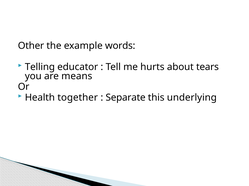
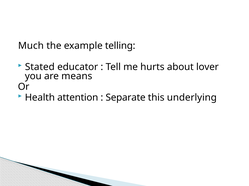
Other: Other -> Much
words: words -> telling
Telling: Telling -> Stated
tears: tears -> lover
together: together -> attention
